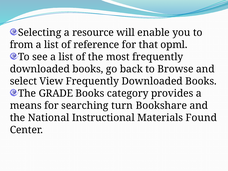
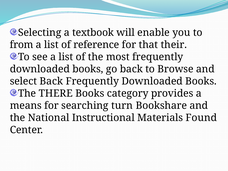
resource: resource -> textbook
opml: opml -> their
select View: View -> Back
GRADE: GRADE -> THERE
